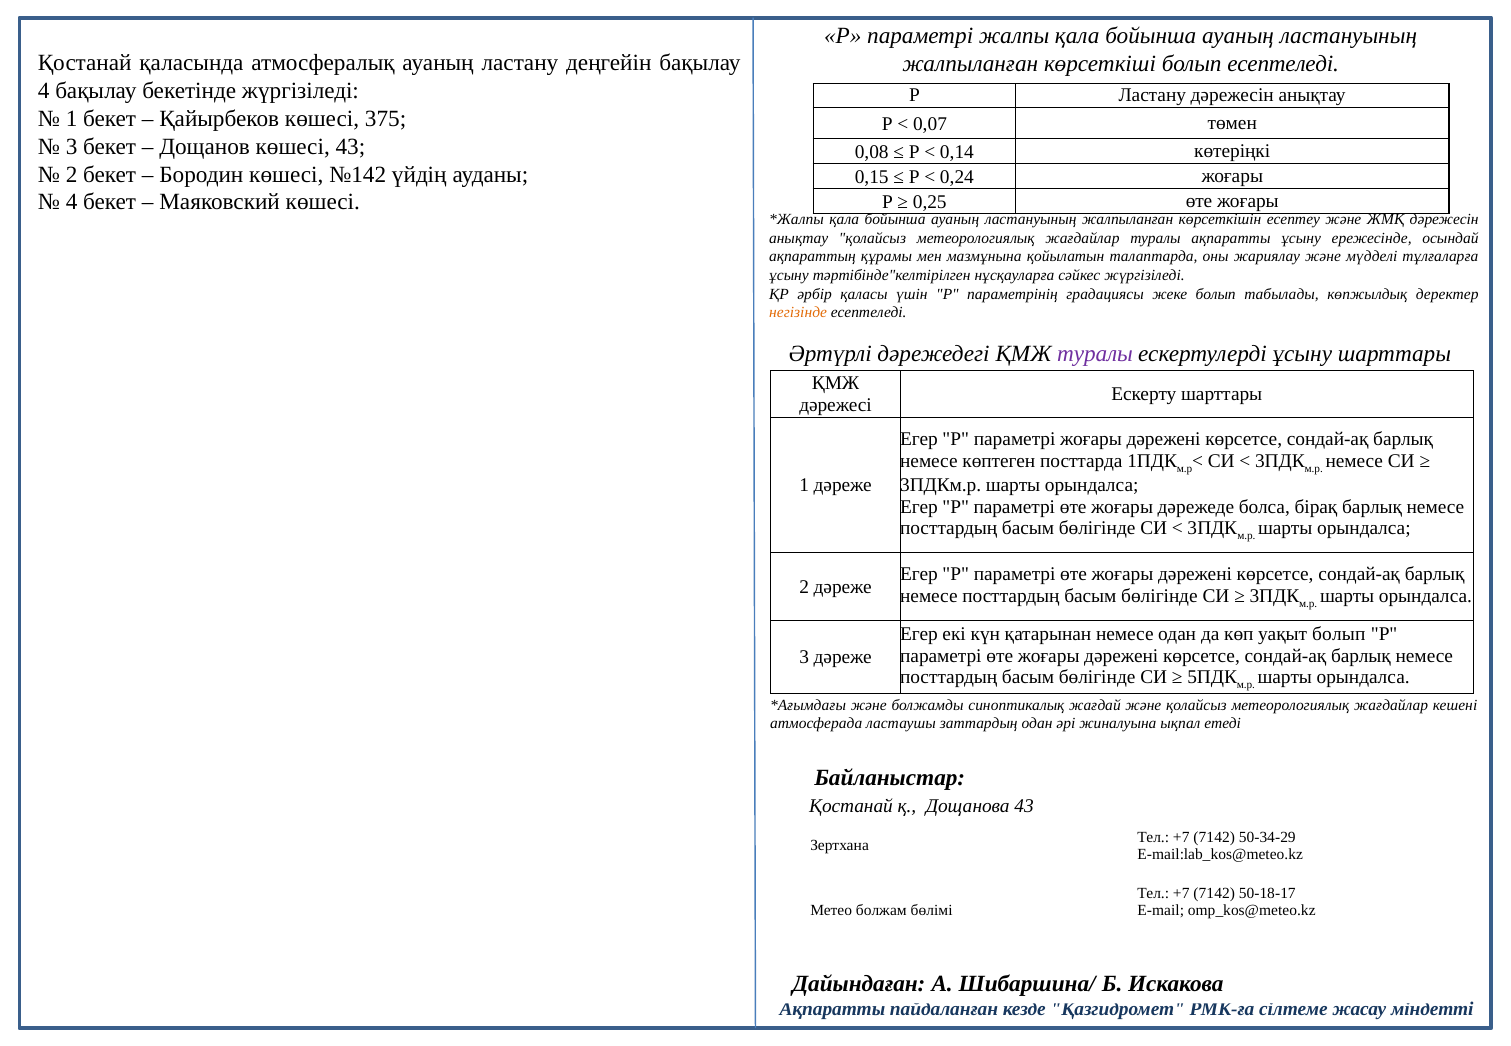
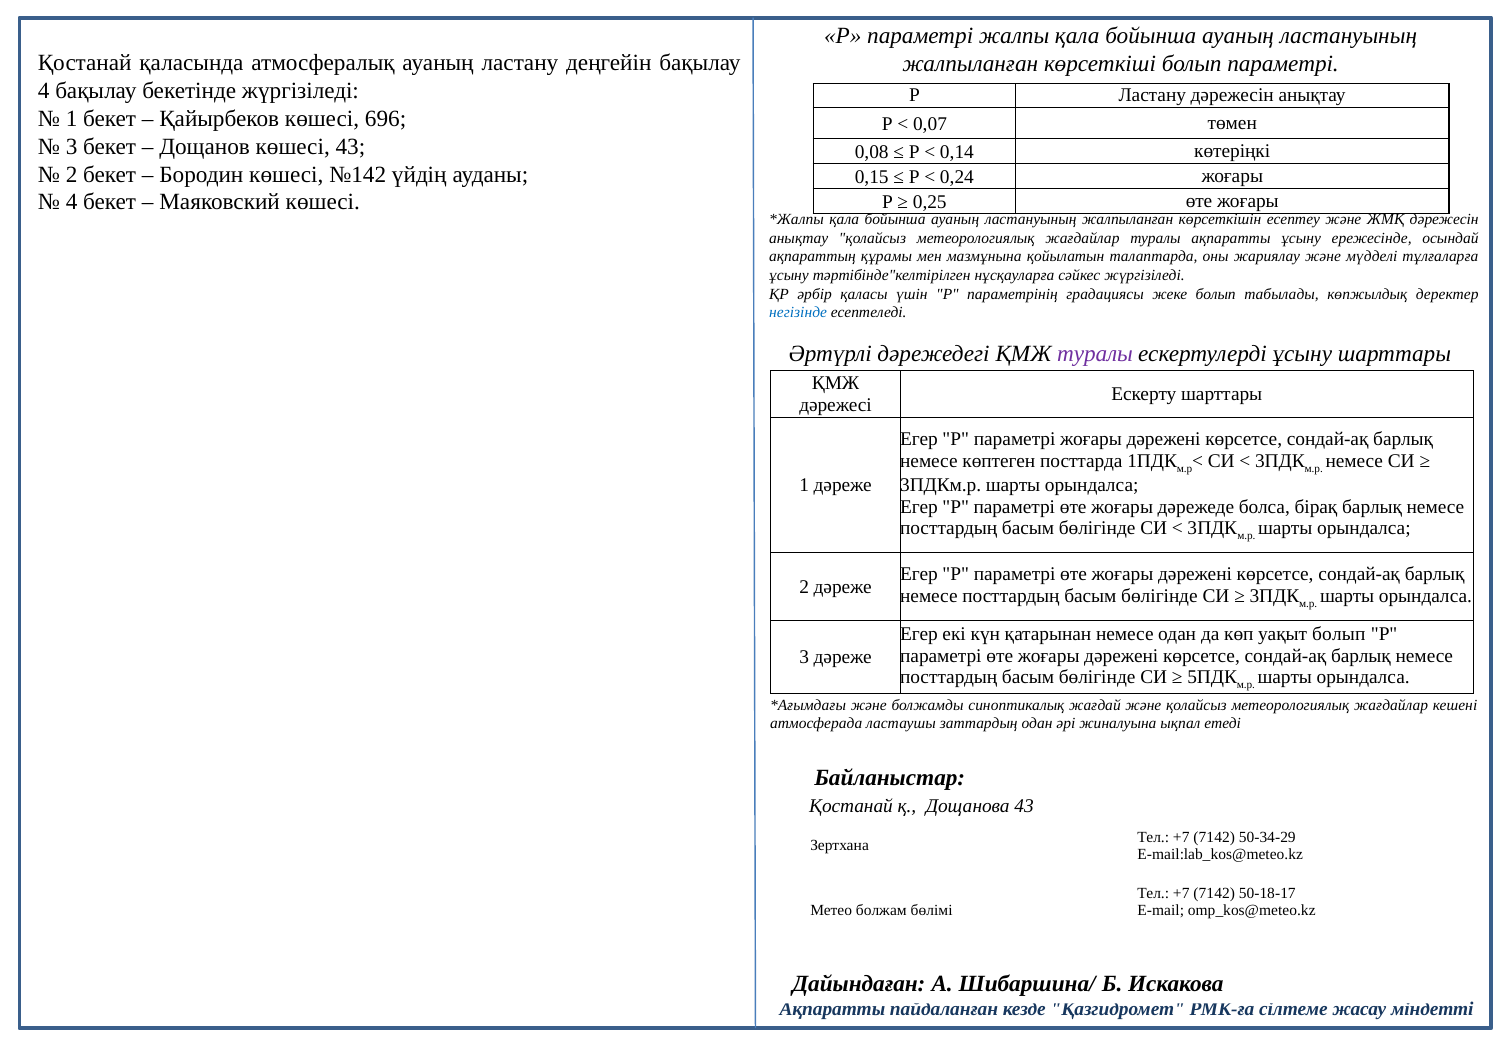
болып есептеледі: есептеледі -> параметрі
375: 375 -> 696
негізінде colour: orange -> blue
